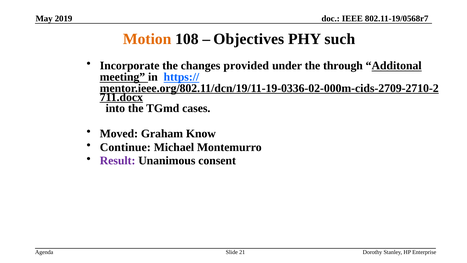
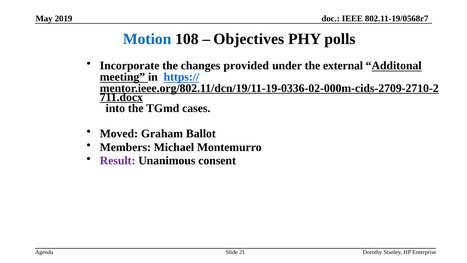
Motion colour: orange -> blue
such: such -> polls
through: through -> external
Know: Know -> Ballot
Continue: Continue -> Members
